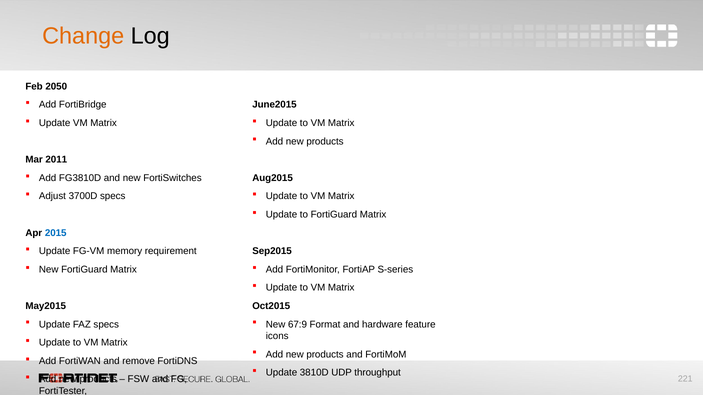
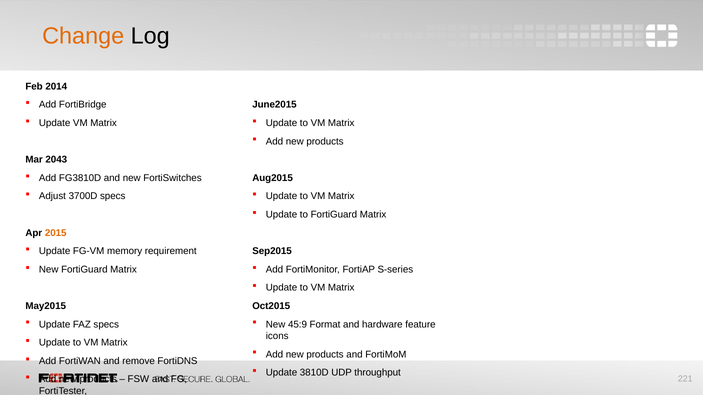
2050: 2050 -> 2014
2011: 2011 -> 2043
2015 colour: blue -> orange
67:9: 67:9 -> 45:9
